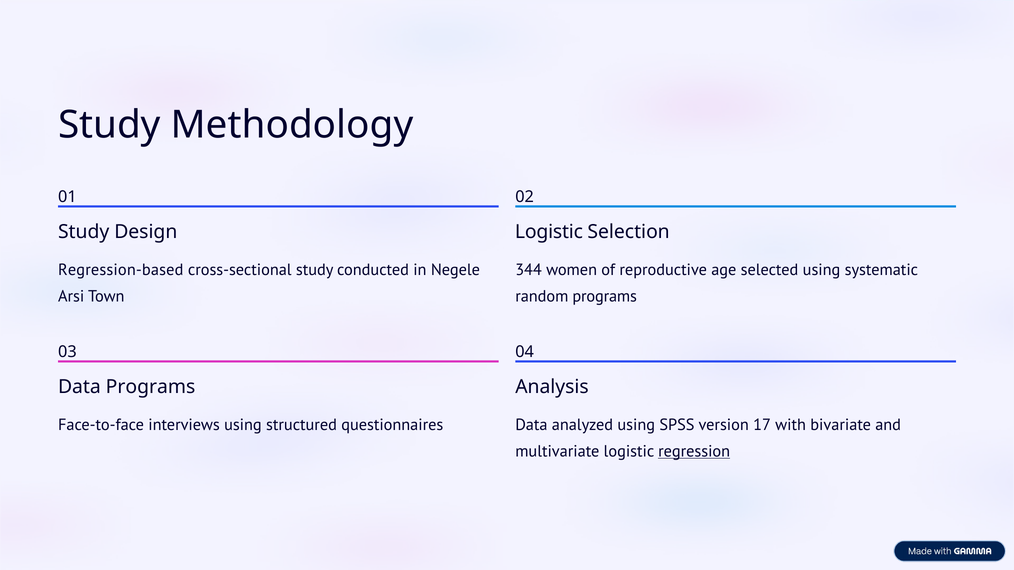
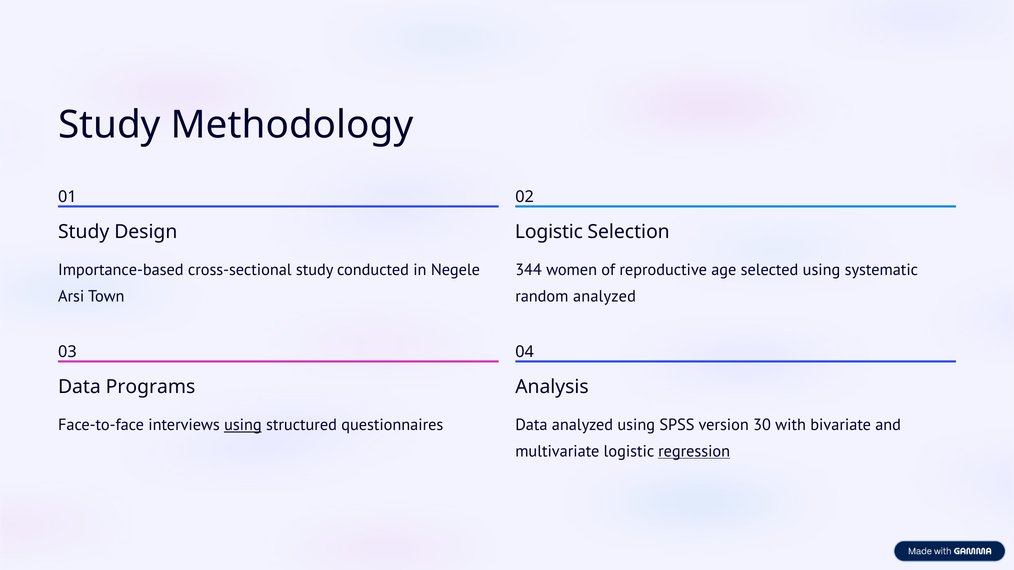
Regression-based: Regression-based -> Importance-based
random programs: programs -> analyzed
using at (243, 425) underline: none -> present
17: 17 -> 30
